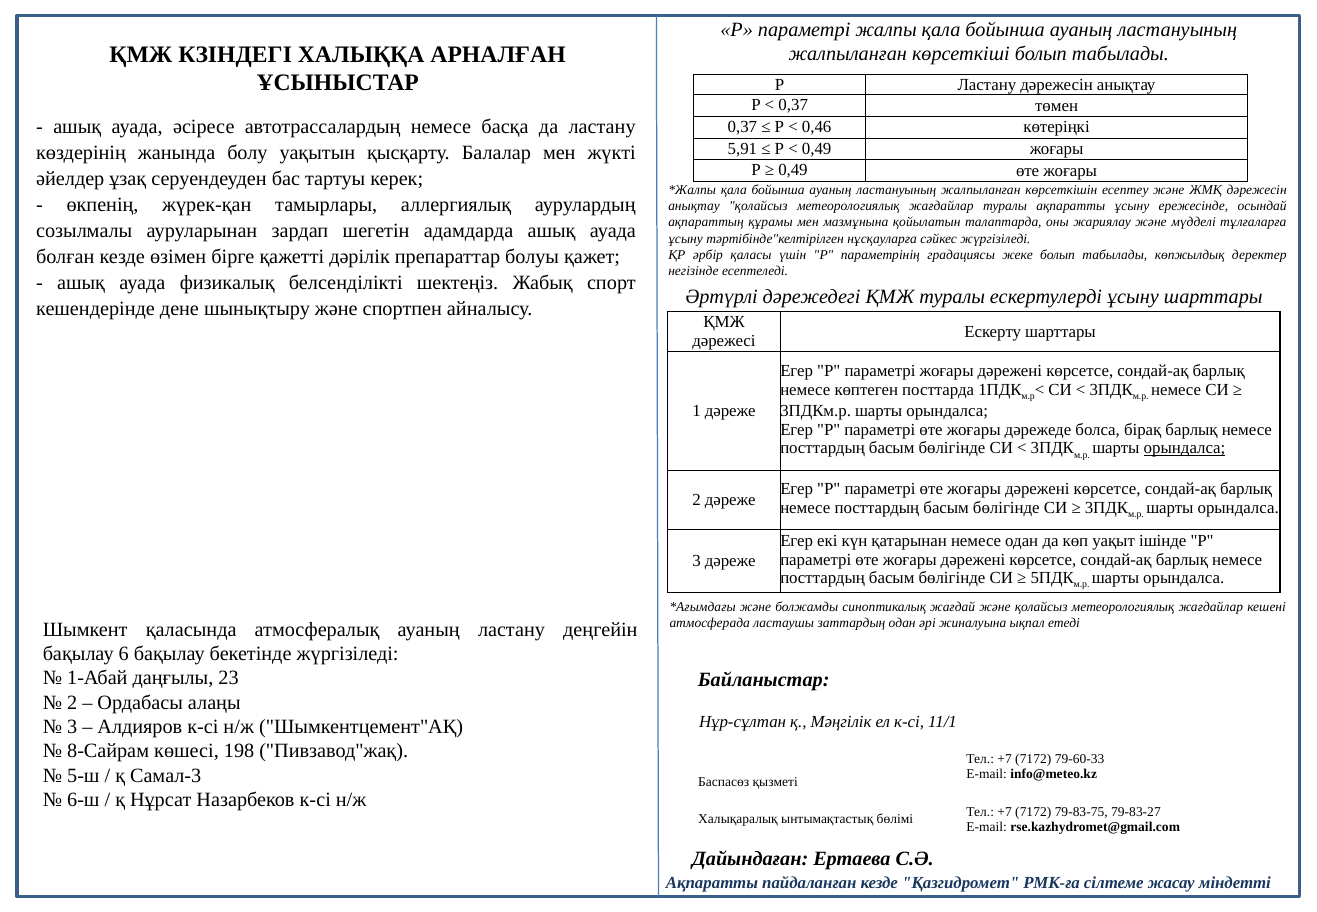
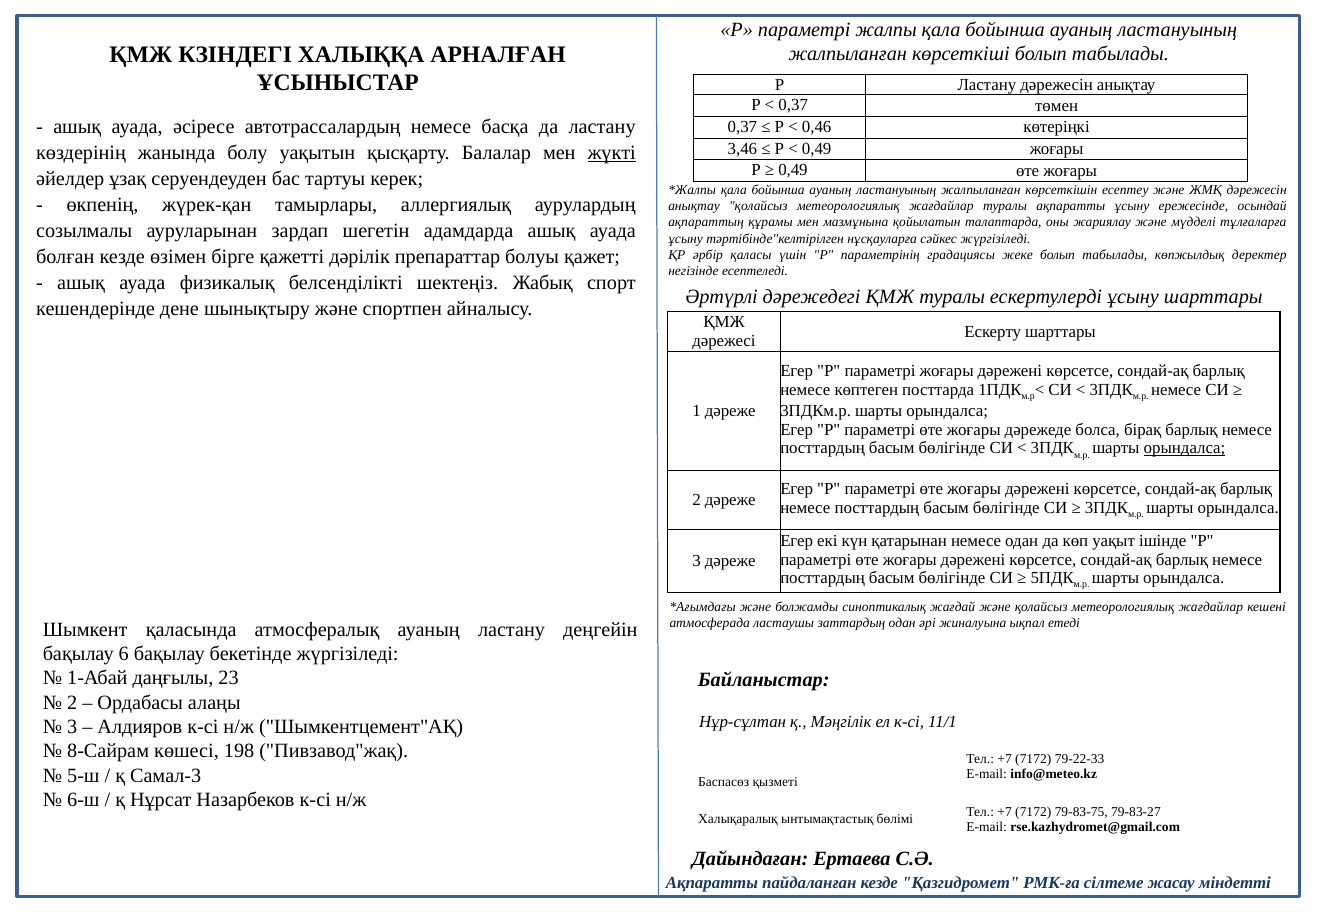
5,91: 5,91 -> 3,46
жүкті underline: none -> present
79-60-33: 79-60-33 -> 79-22-33
